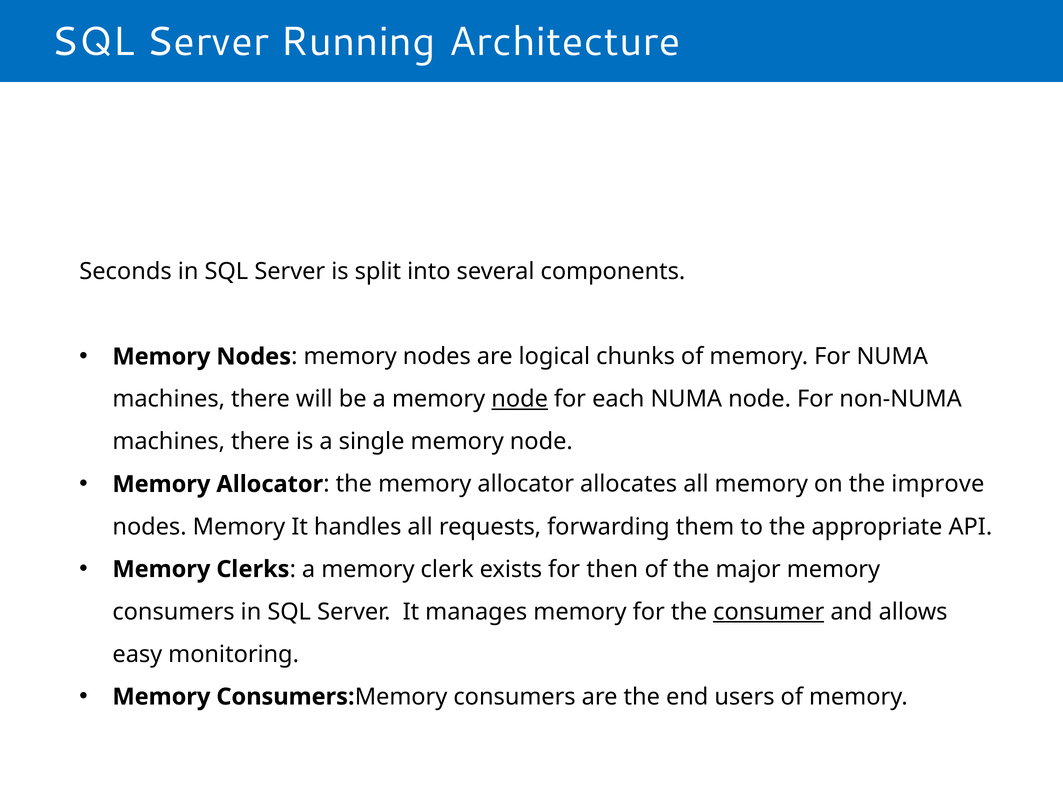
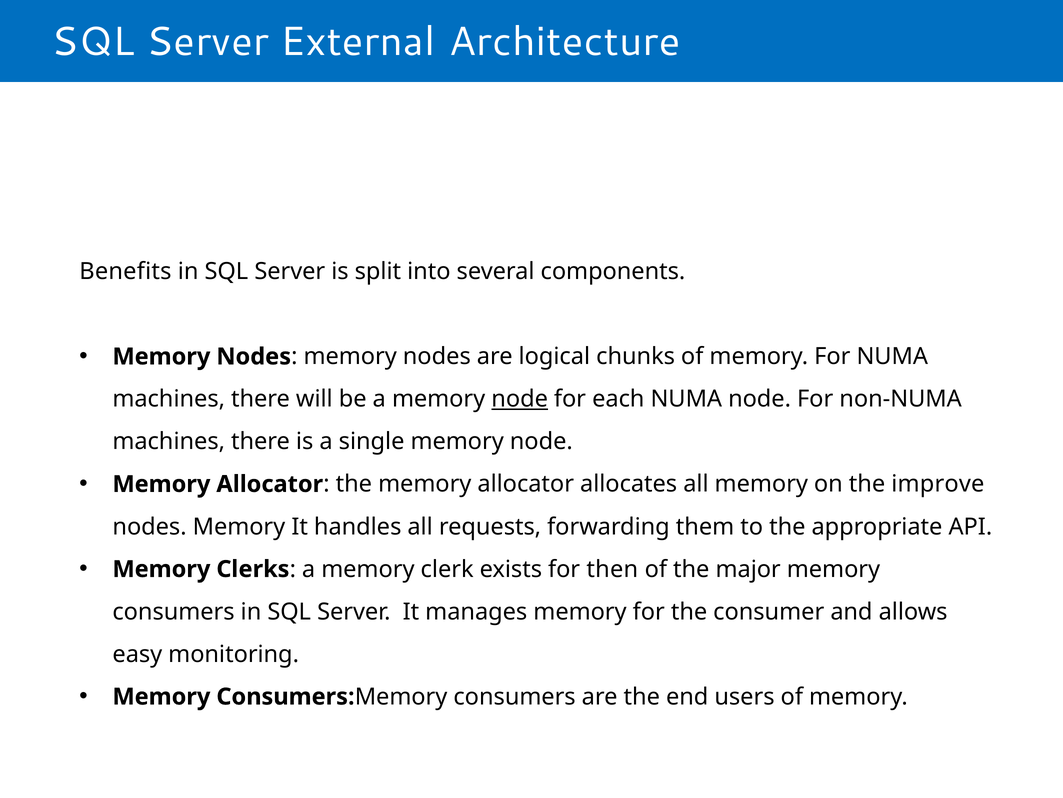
Running: Running -> External
Seconds: Seconds -> Benefits
consumer underline: present -> none
